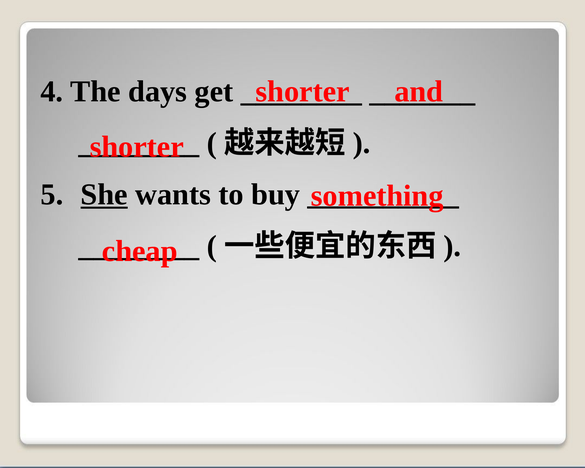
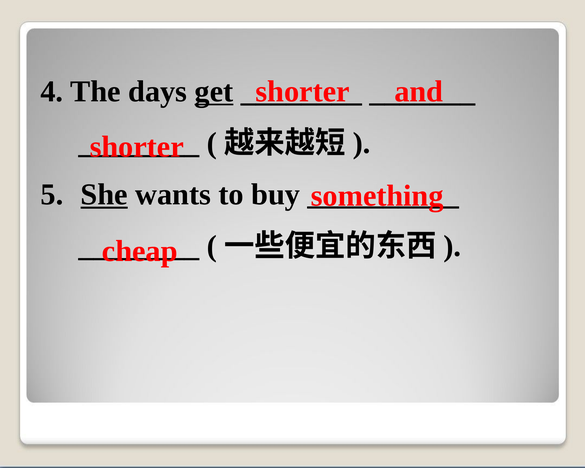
get underline: none -> present
